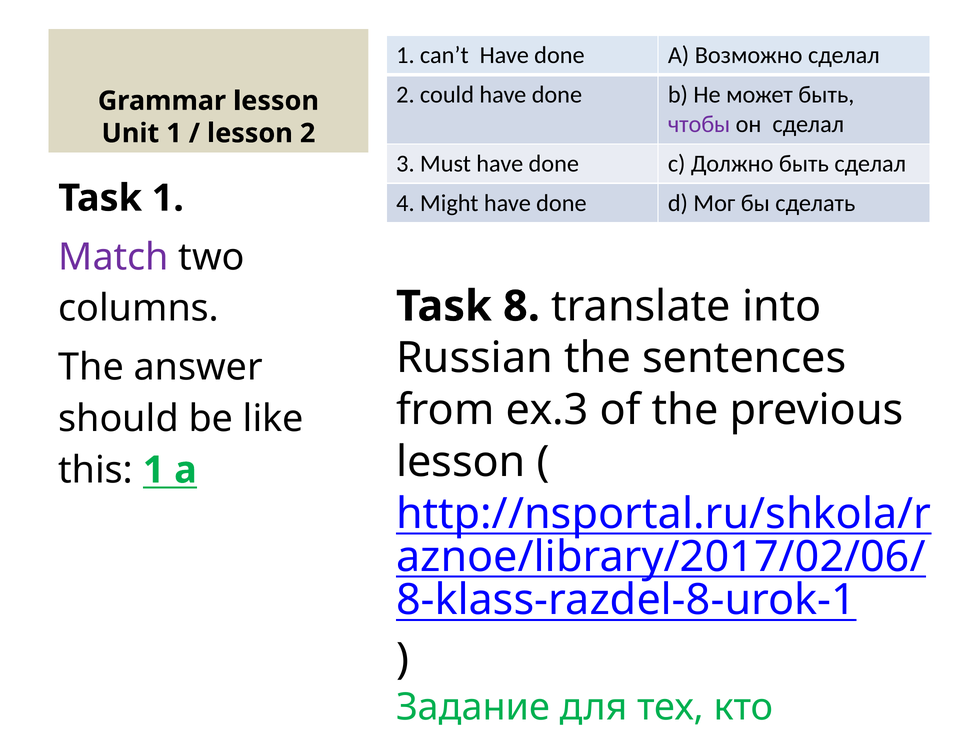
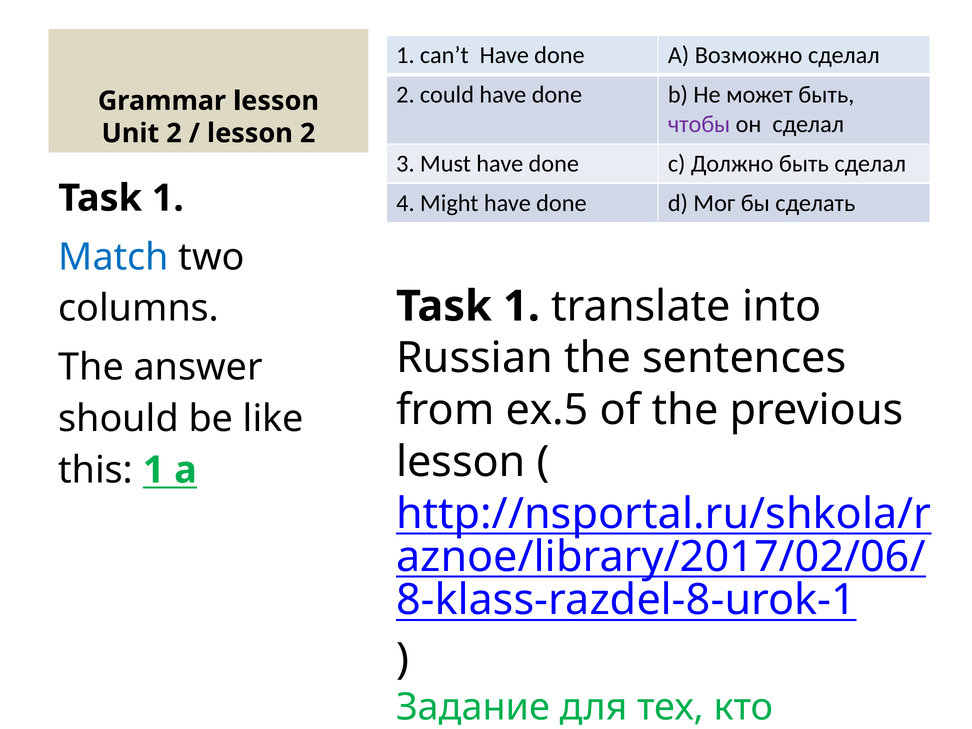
Unit 1: 1 -> 2
Match colour: purple -> blue
8 at (521, 306): 8 -> 1
ex.3: ex.3 -> ex.5
